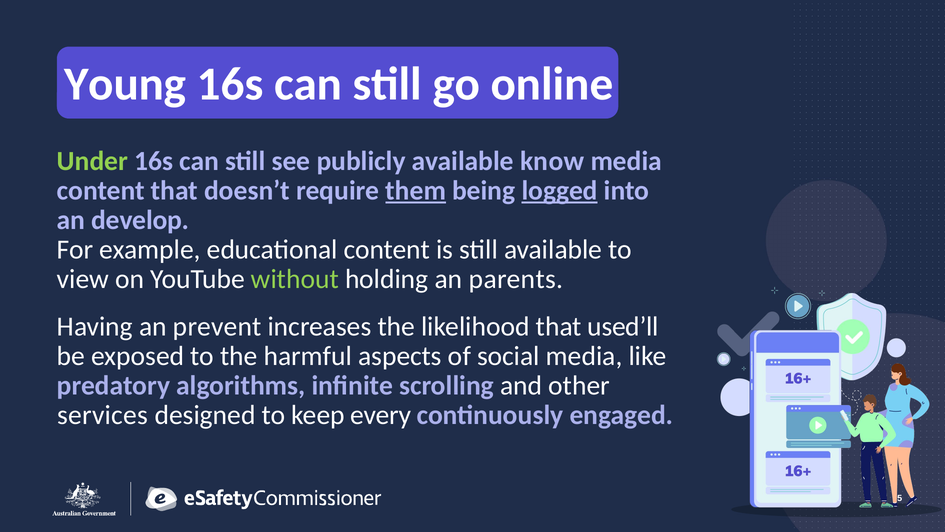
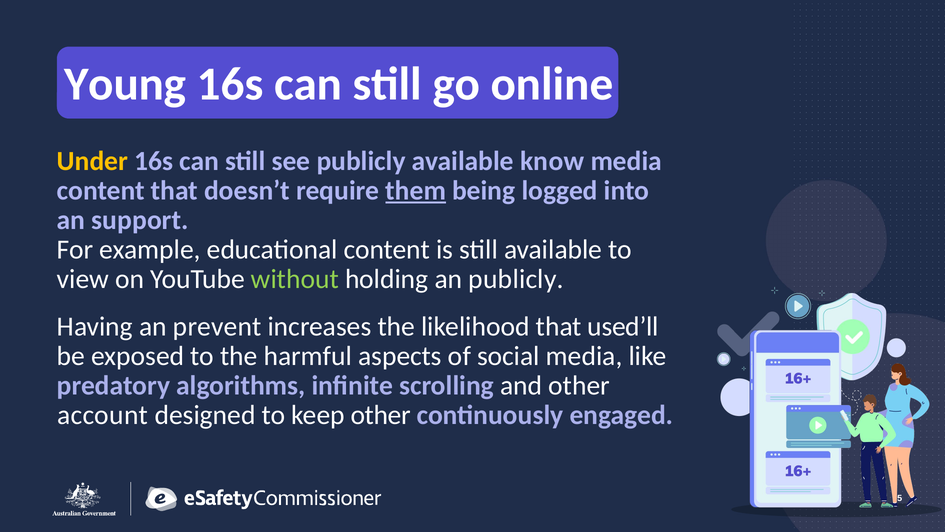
Under colour: light green -> yellow
logged underline: present -> none
develop: develop -> support
an parents: parents -> publicly
services: services -> account
keep every: every -> other
